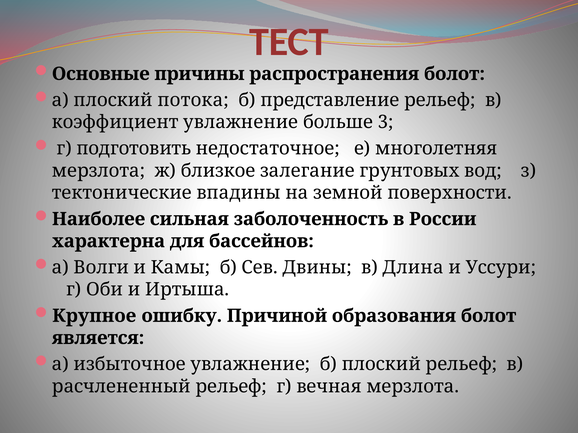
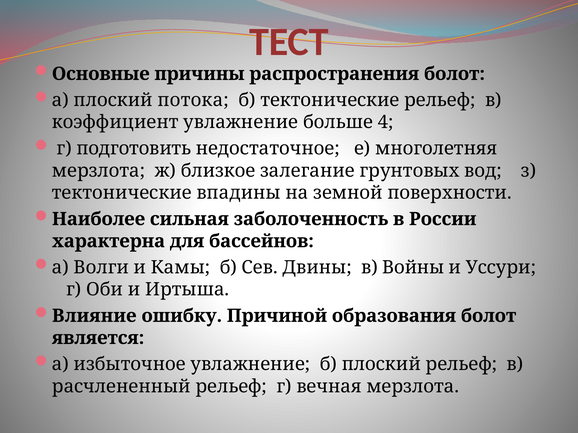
б представление: представление -> тектонические
3: 3 -> 4
Длина: Длина -> Войны
Крупное: Крупное -> Влияние
